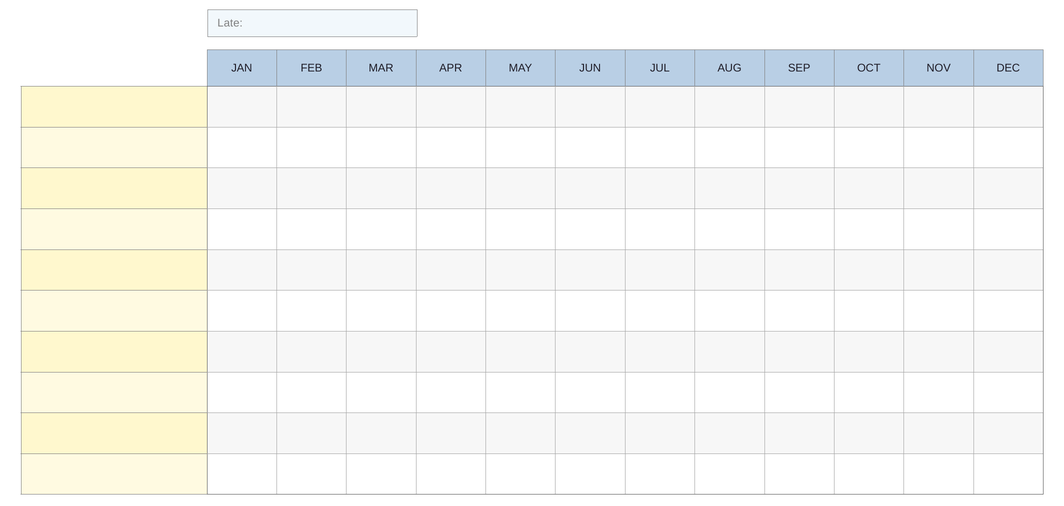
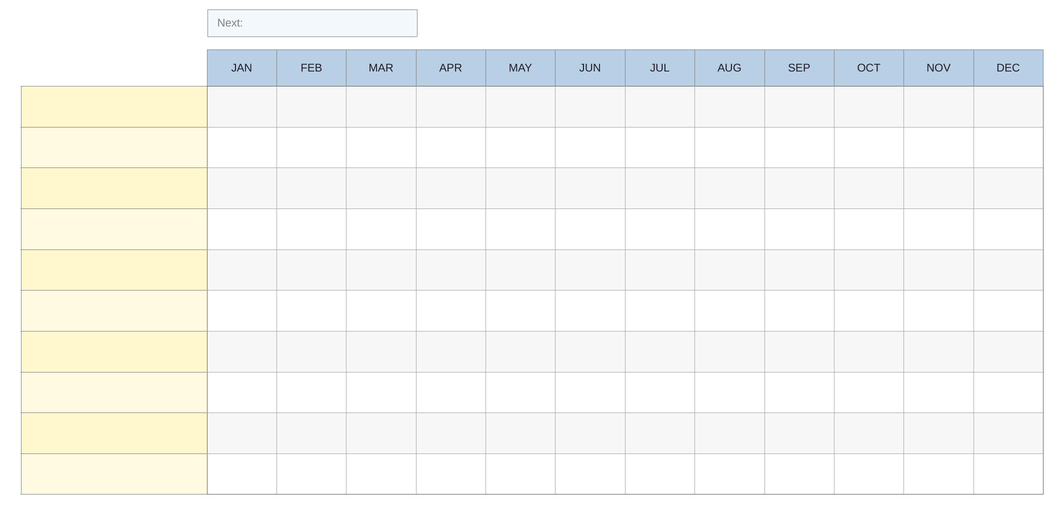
Late: Late -> Next
